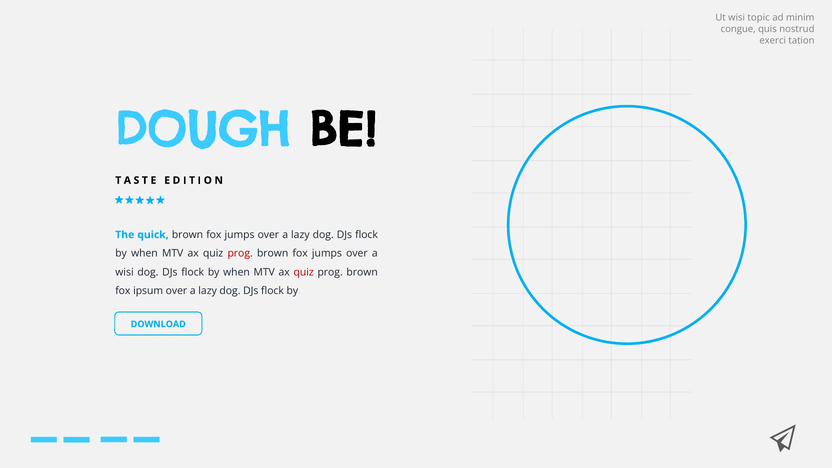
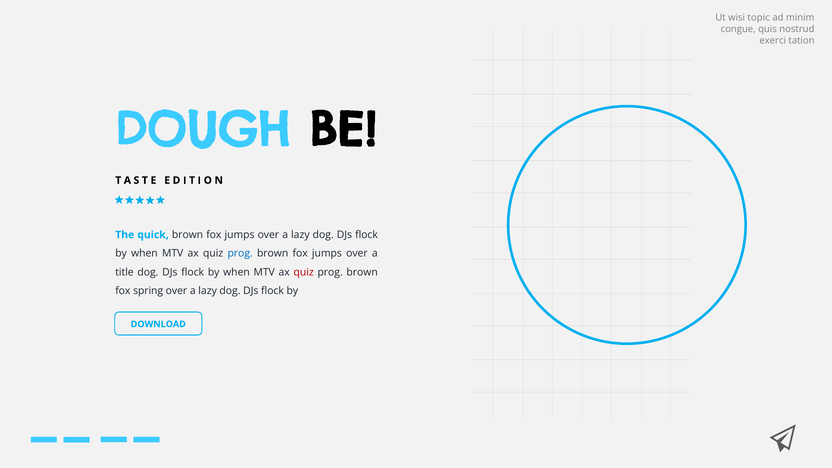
prog at (240, 253) colour: red -> blue
wisi at (124, 272): wisi -> title
ipsum: ipsum -> spring
